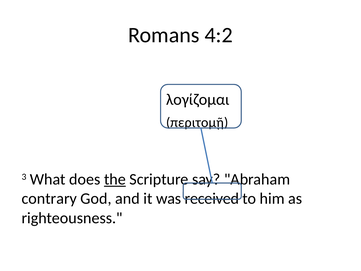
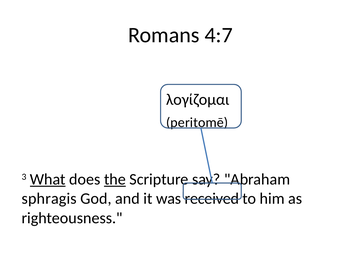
4:2: 4:2 -> 4:7
περιτομῇ: περιτομῇ -> peritomē
What underline: none -> present
contrary: contrary -> sphragis
